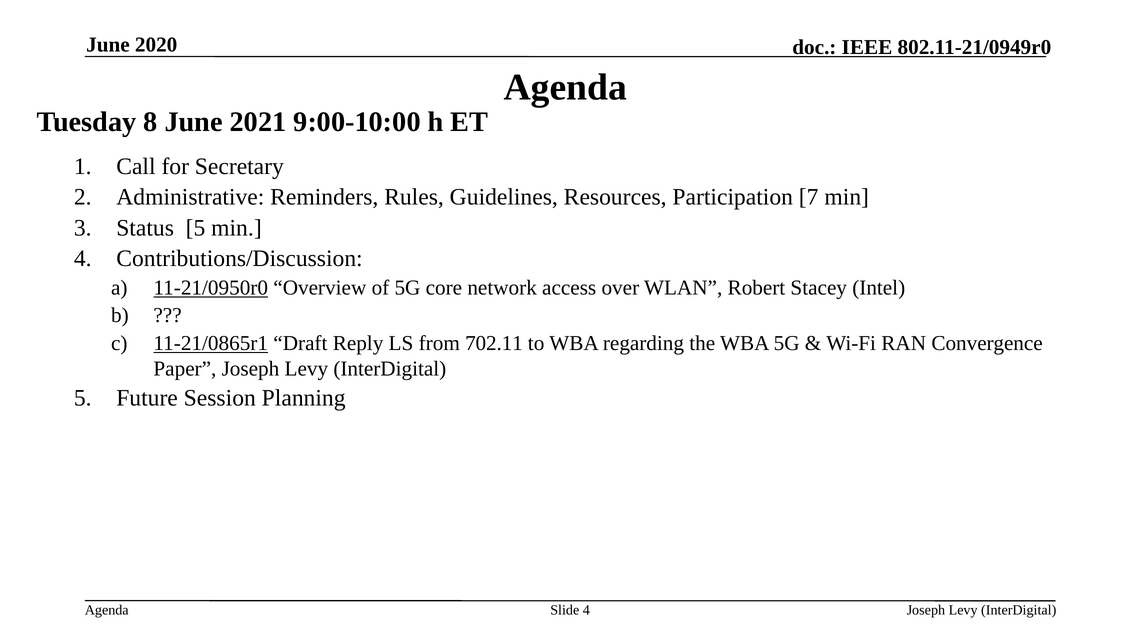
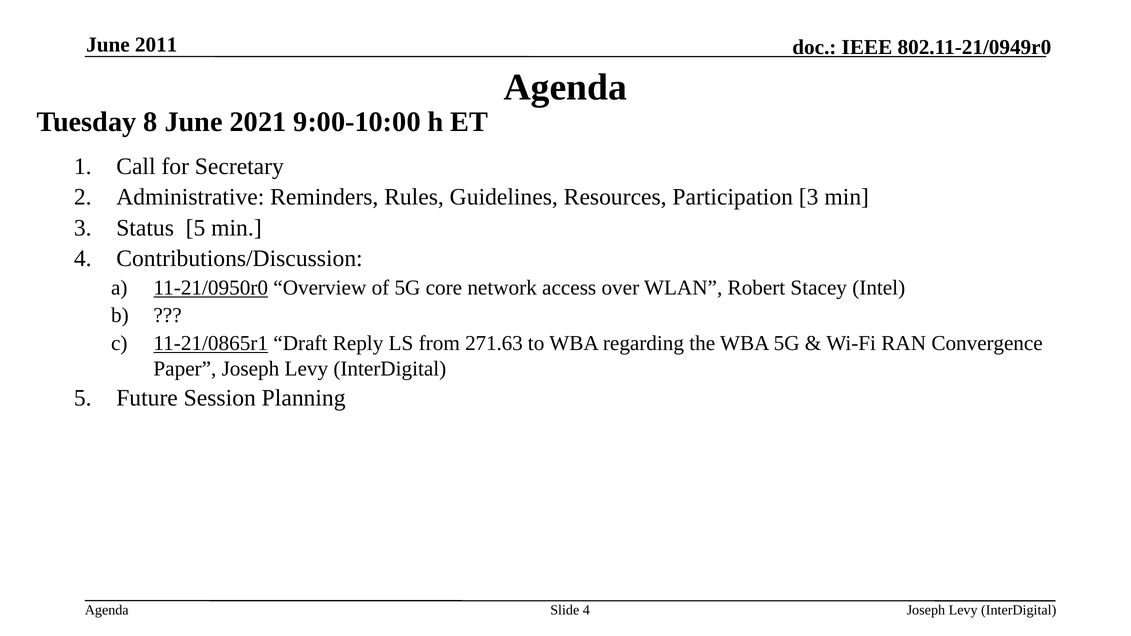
2020: 2020 -> 2011
Participation 7: 7 -> 3
702.11: 702.11 -> 271.63
